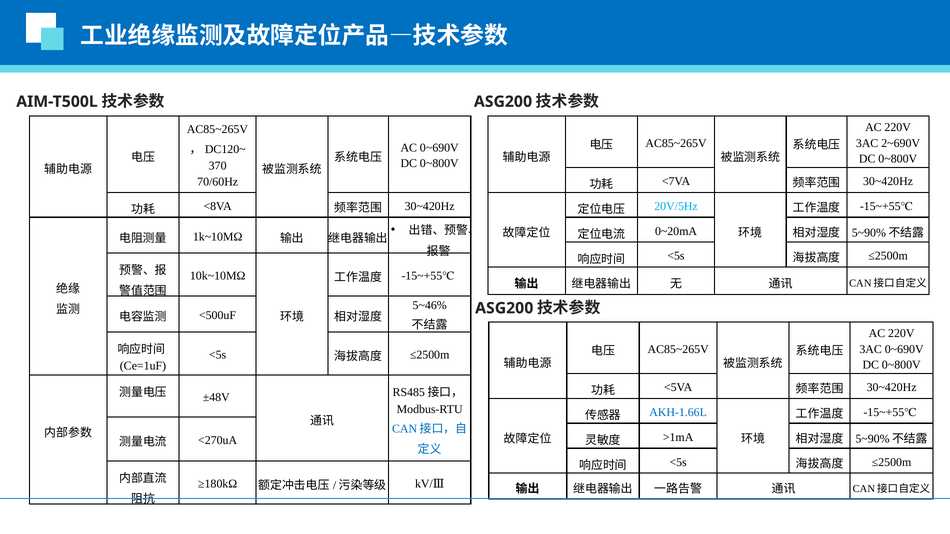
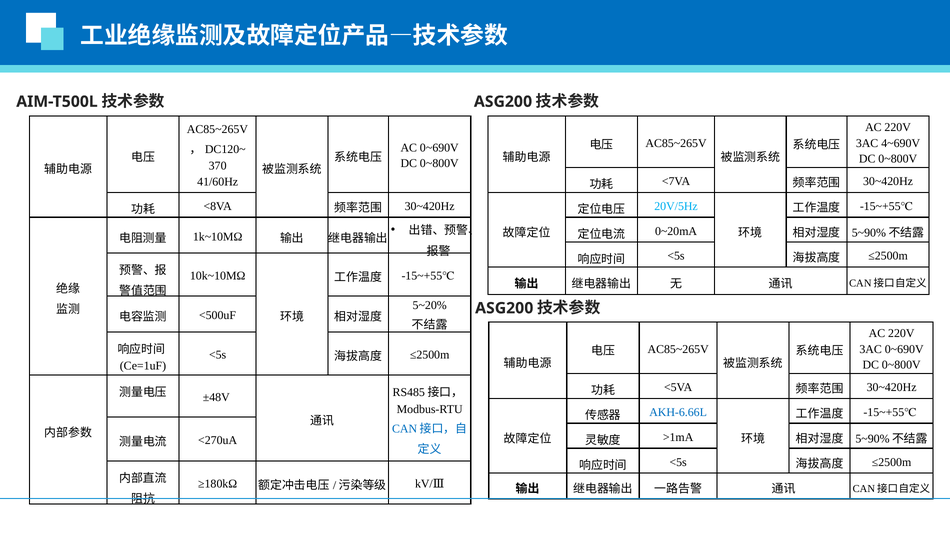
2~690V: 2~690V -> 4~690V
70/60Hz: 70/60Hz -> 41/60Hz
5~46%: 5~46% -> 5~20%
AKH-1.66L: AKH-1.66L -> AKH-6.66L
